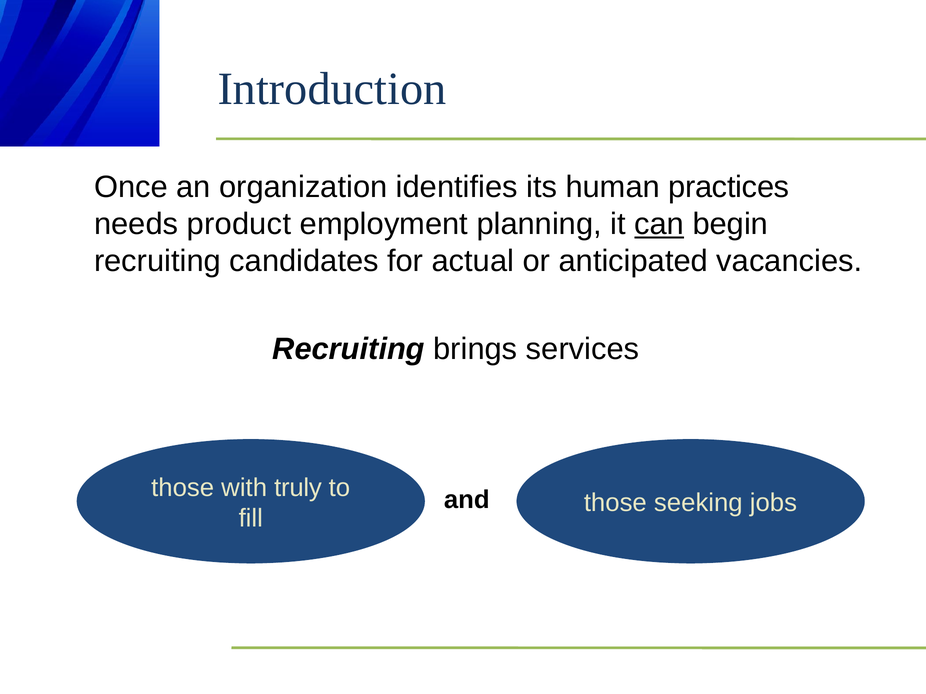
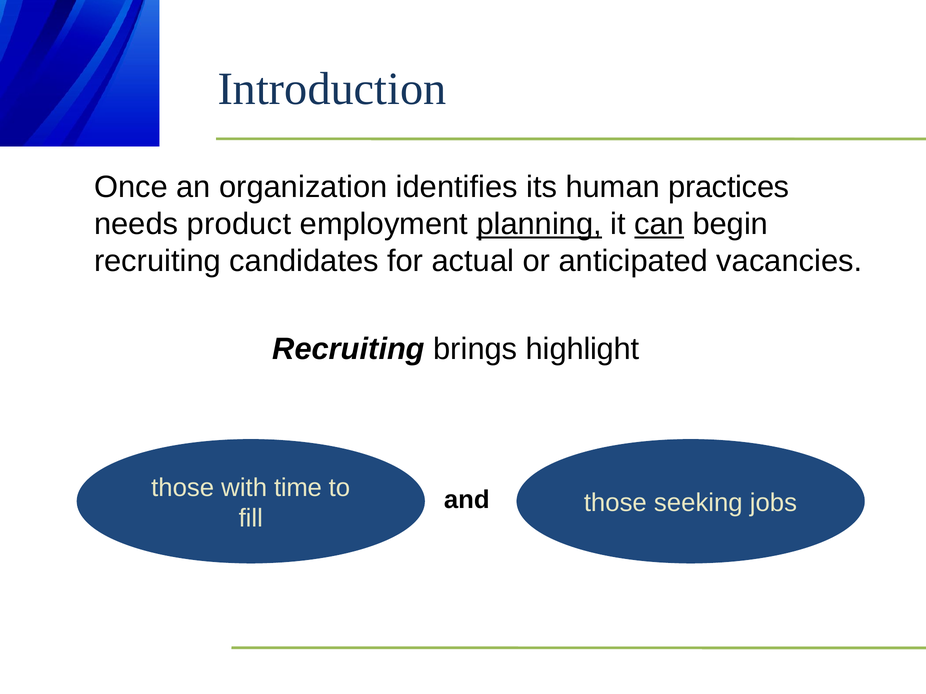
planning underline: none -> present
services: services -> highlight
truly: truly -> time
